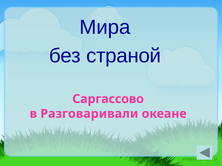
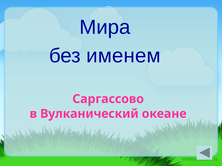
страной: страной -> именем
Разговаривали: Разговаривали -> Вулканический
